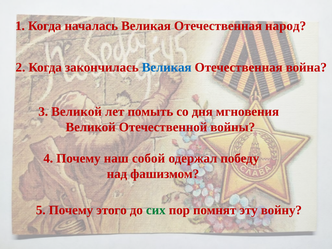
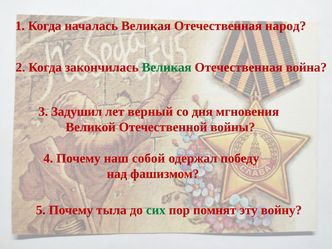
Великая at (167, 67) colour: blue -> green
3 Великой: Великой -> Задушил
помыть: помыть -> верный
этого: этого -> тыла
